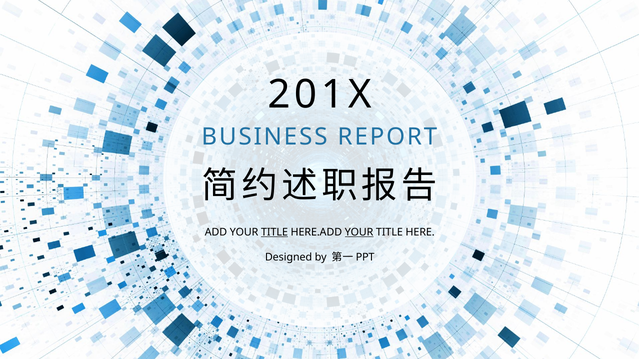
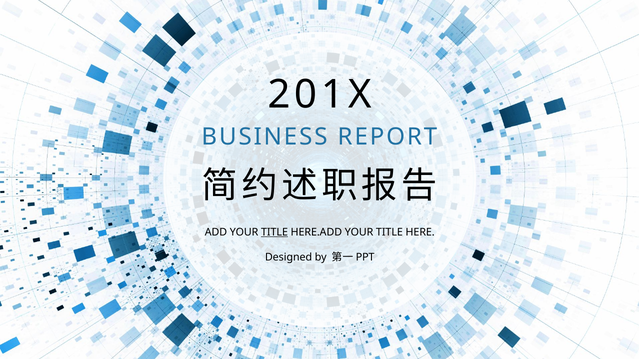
YOUR at (359, 233) underline: present -> none
